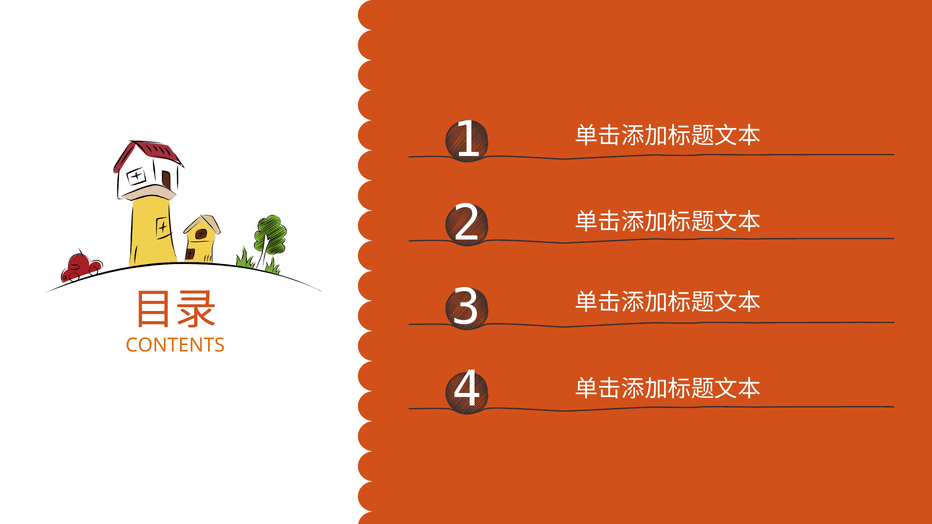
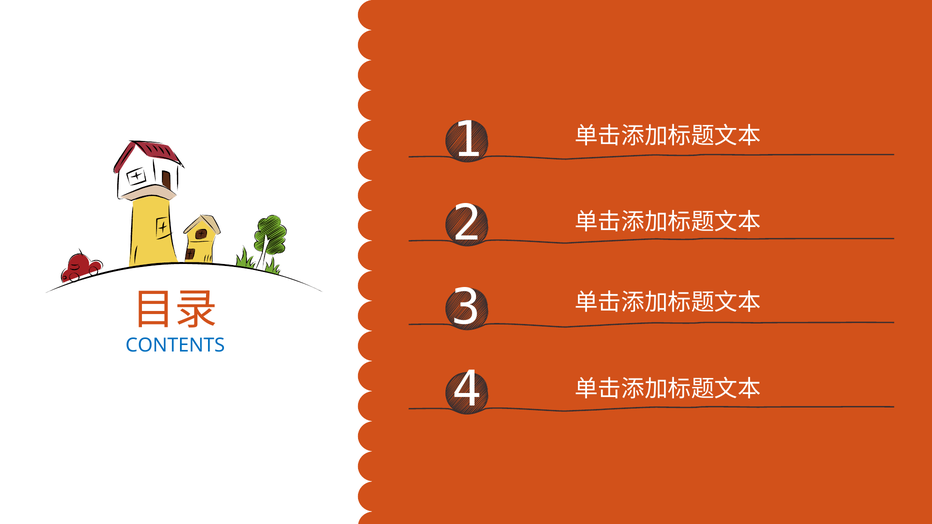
CONTENTS colour: orange -> blue
